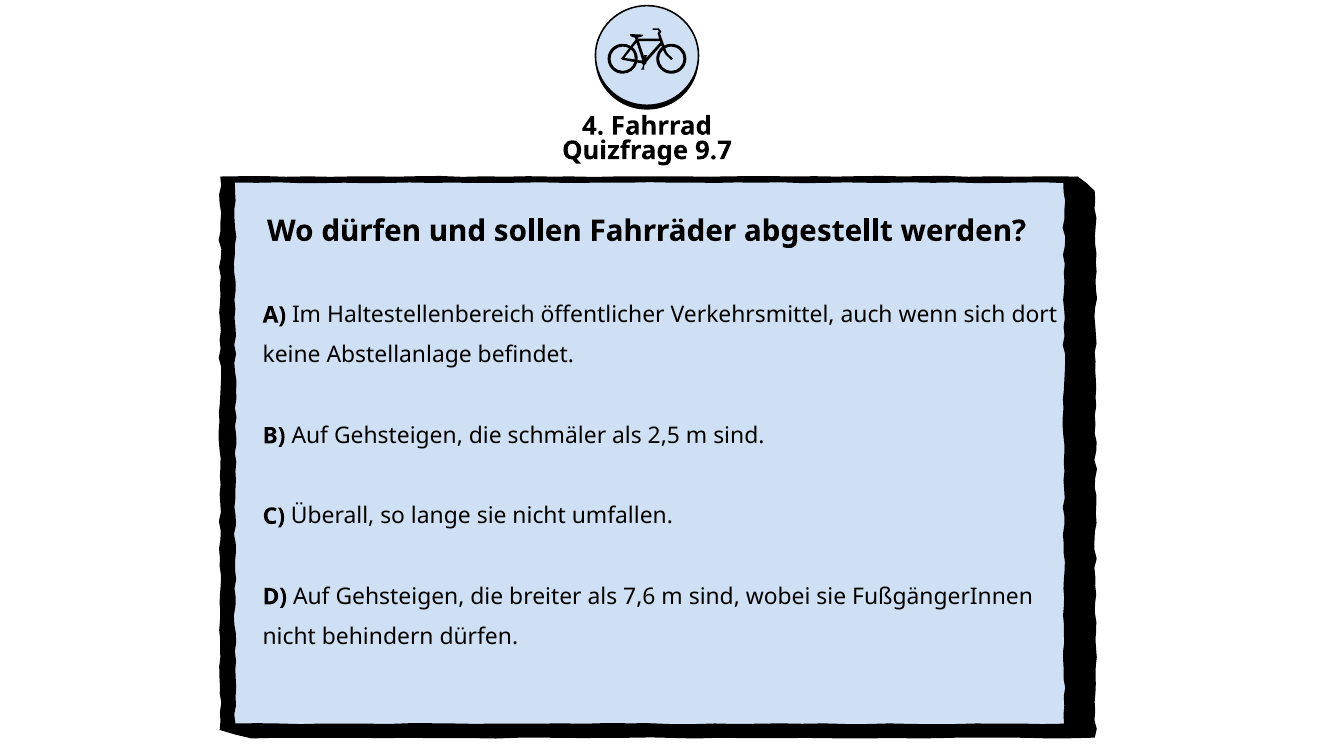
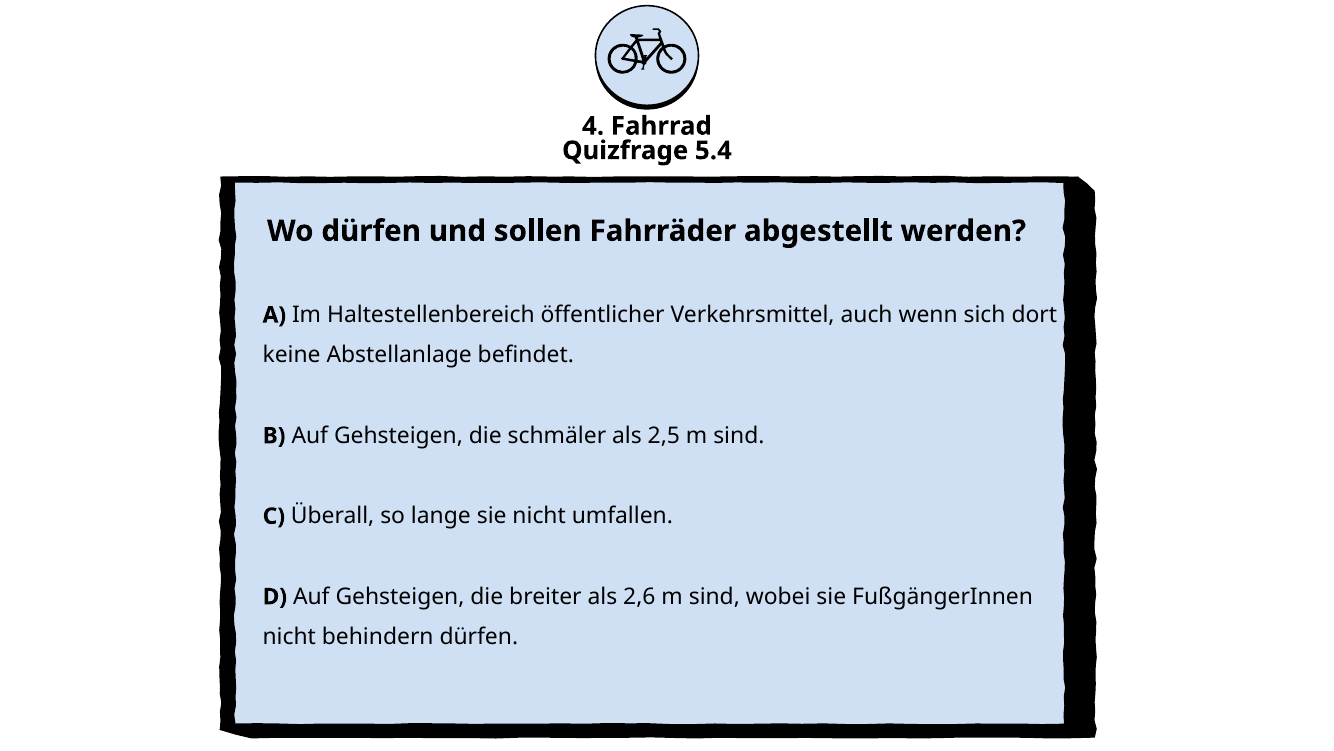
9.7: 9.7 -> 5.4
7,6: 7,6 -> 2,6
